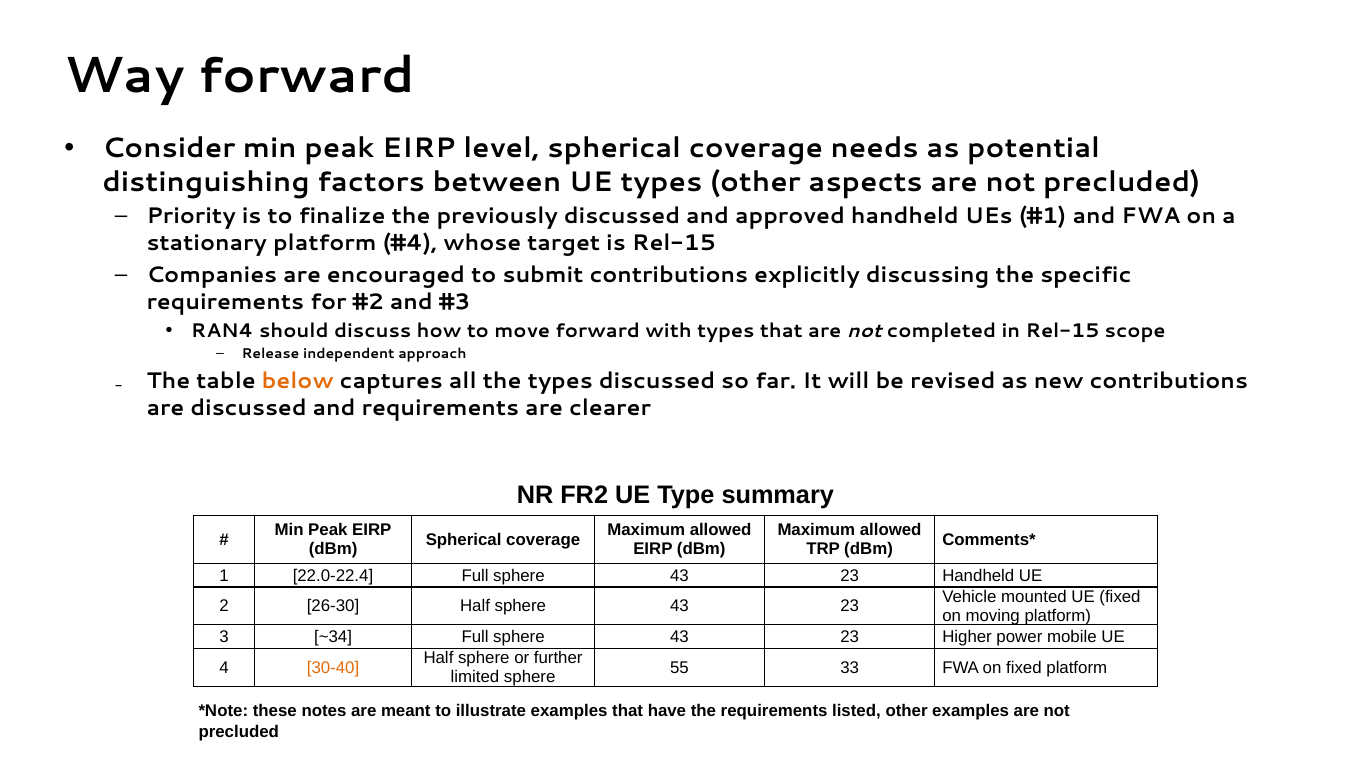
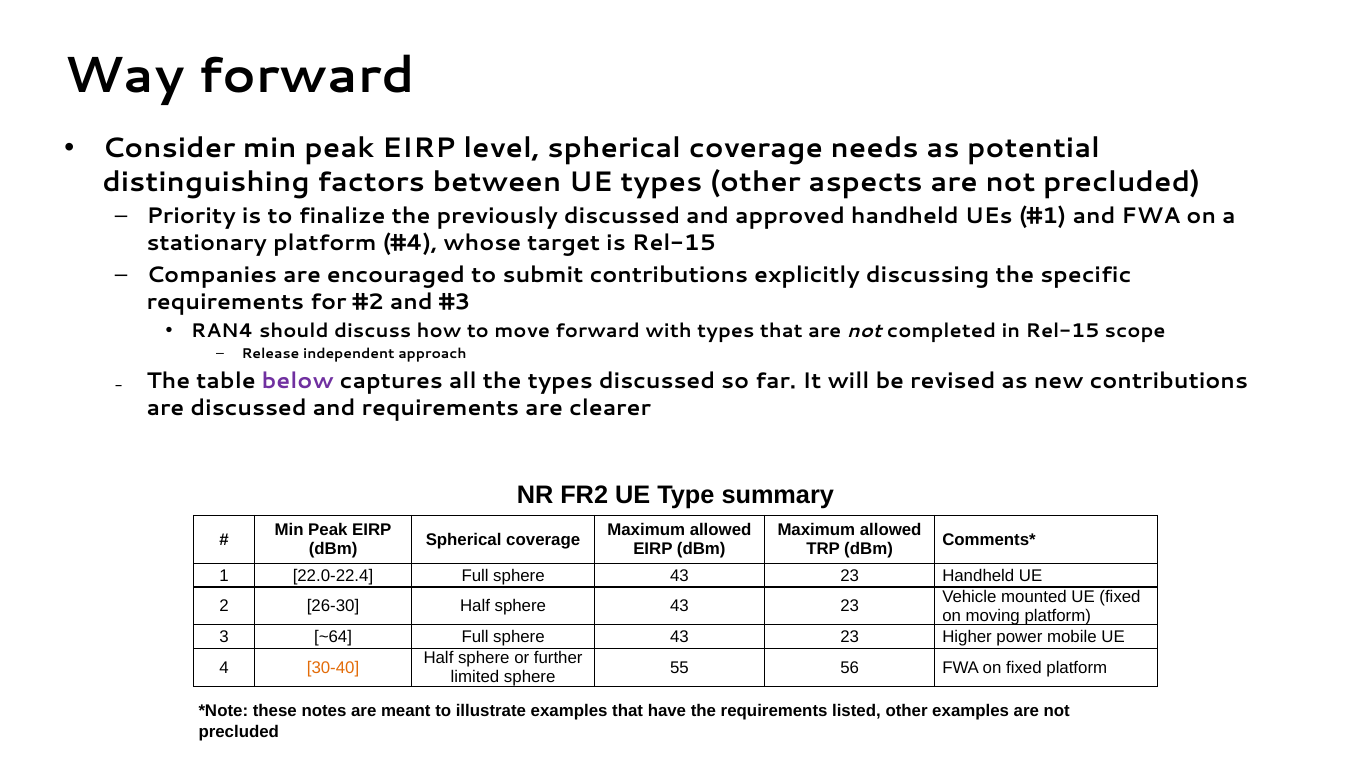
below colour: orange -> purple
~34: ~34 -> ~64
33: 33 -> 56
